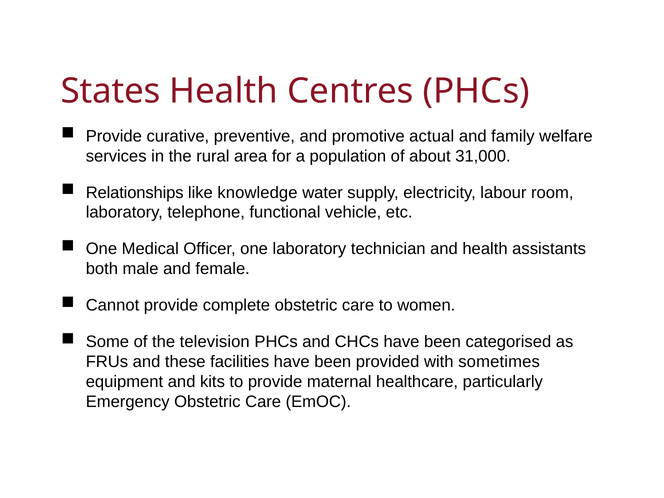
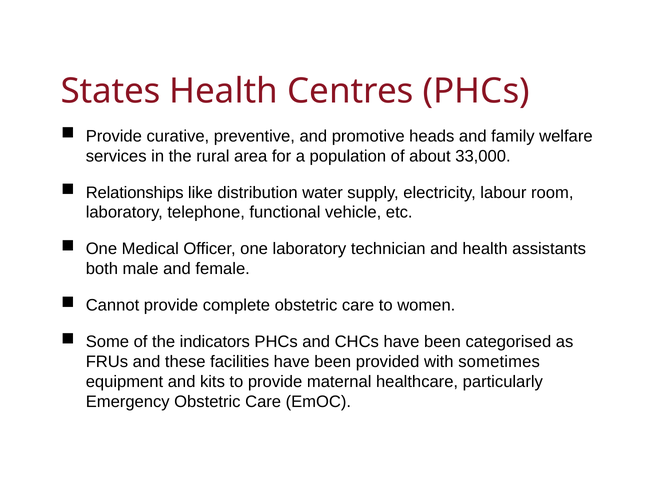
actual: actual -> heads
31,000: 31,000 -> 33,000
knowledge: knowledge -> distribution
television: television -> indicators
